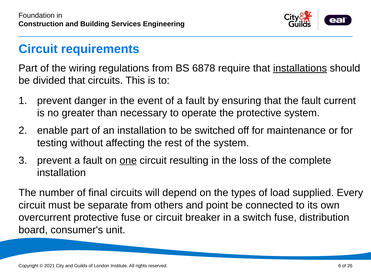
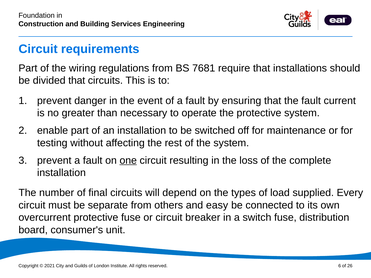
6878: 6878 -> 7681
installations underline: present -> none
point: point -> easy
